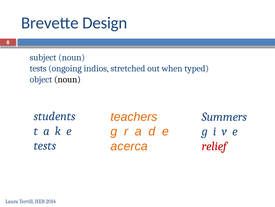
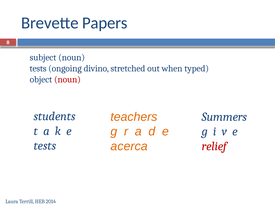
Design: Design -> Papers
indios: indios -> divino
noun at (67, 79) colour: black -> red
